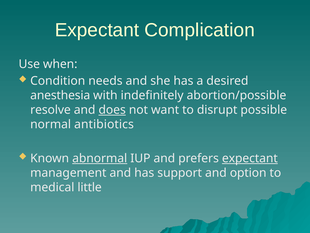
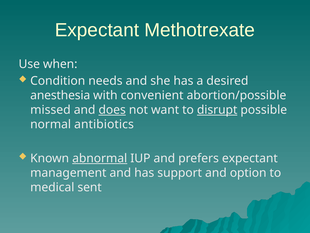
Complication: Complication -> Methotrexate
indefinitely: indefinitely -> convenient
resolve: resolve -> missed
disrupt underline: none -> present
expectant at (250, 158) underline: present -> none
little: little -> sent
